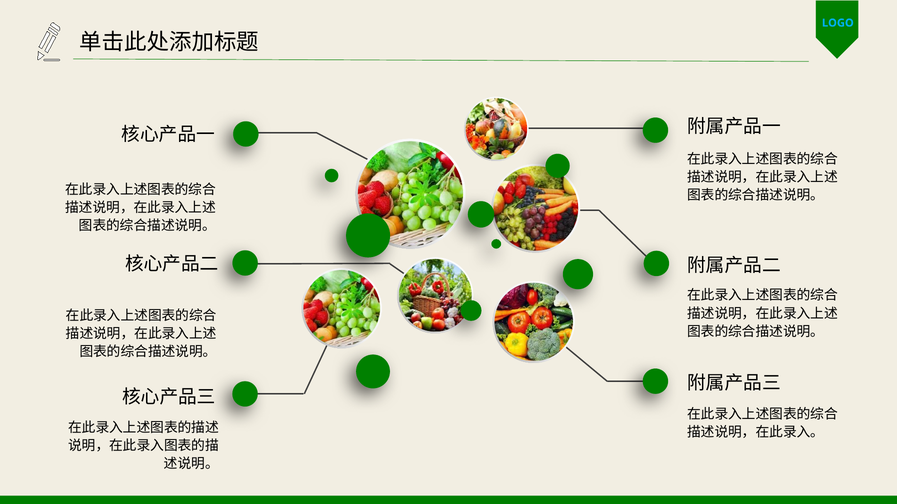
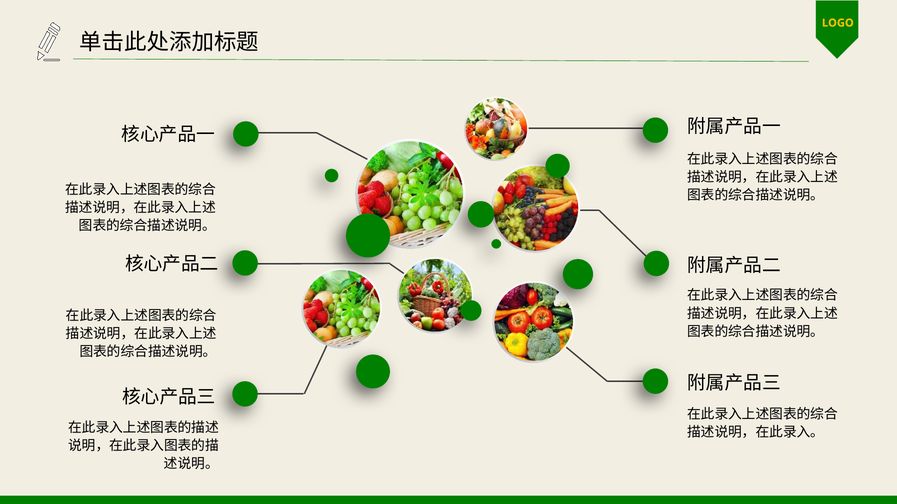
LOGO colour: light blue -> yellow
